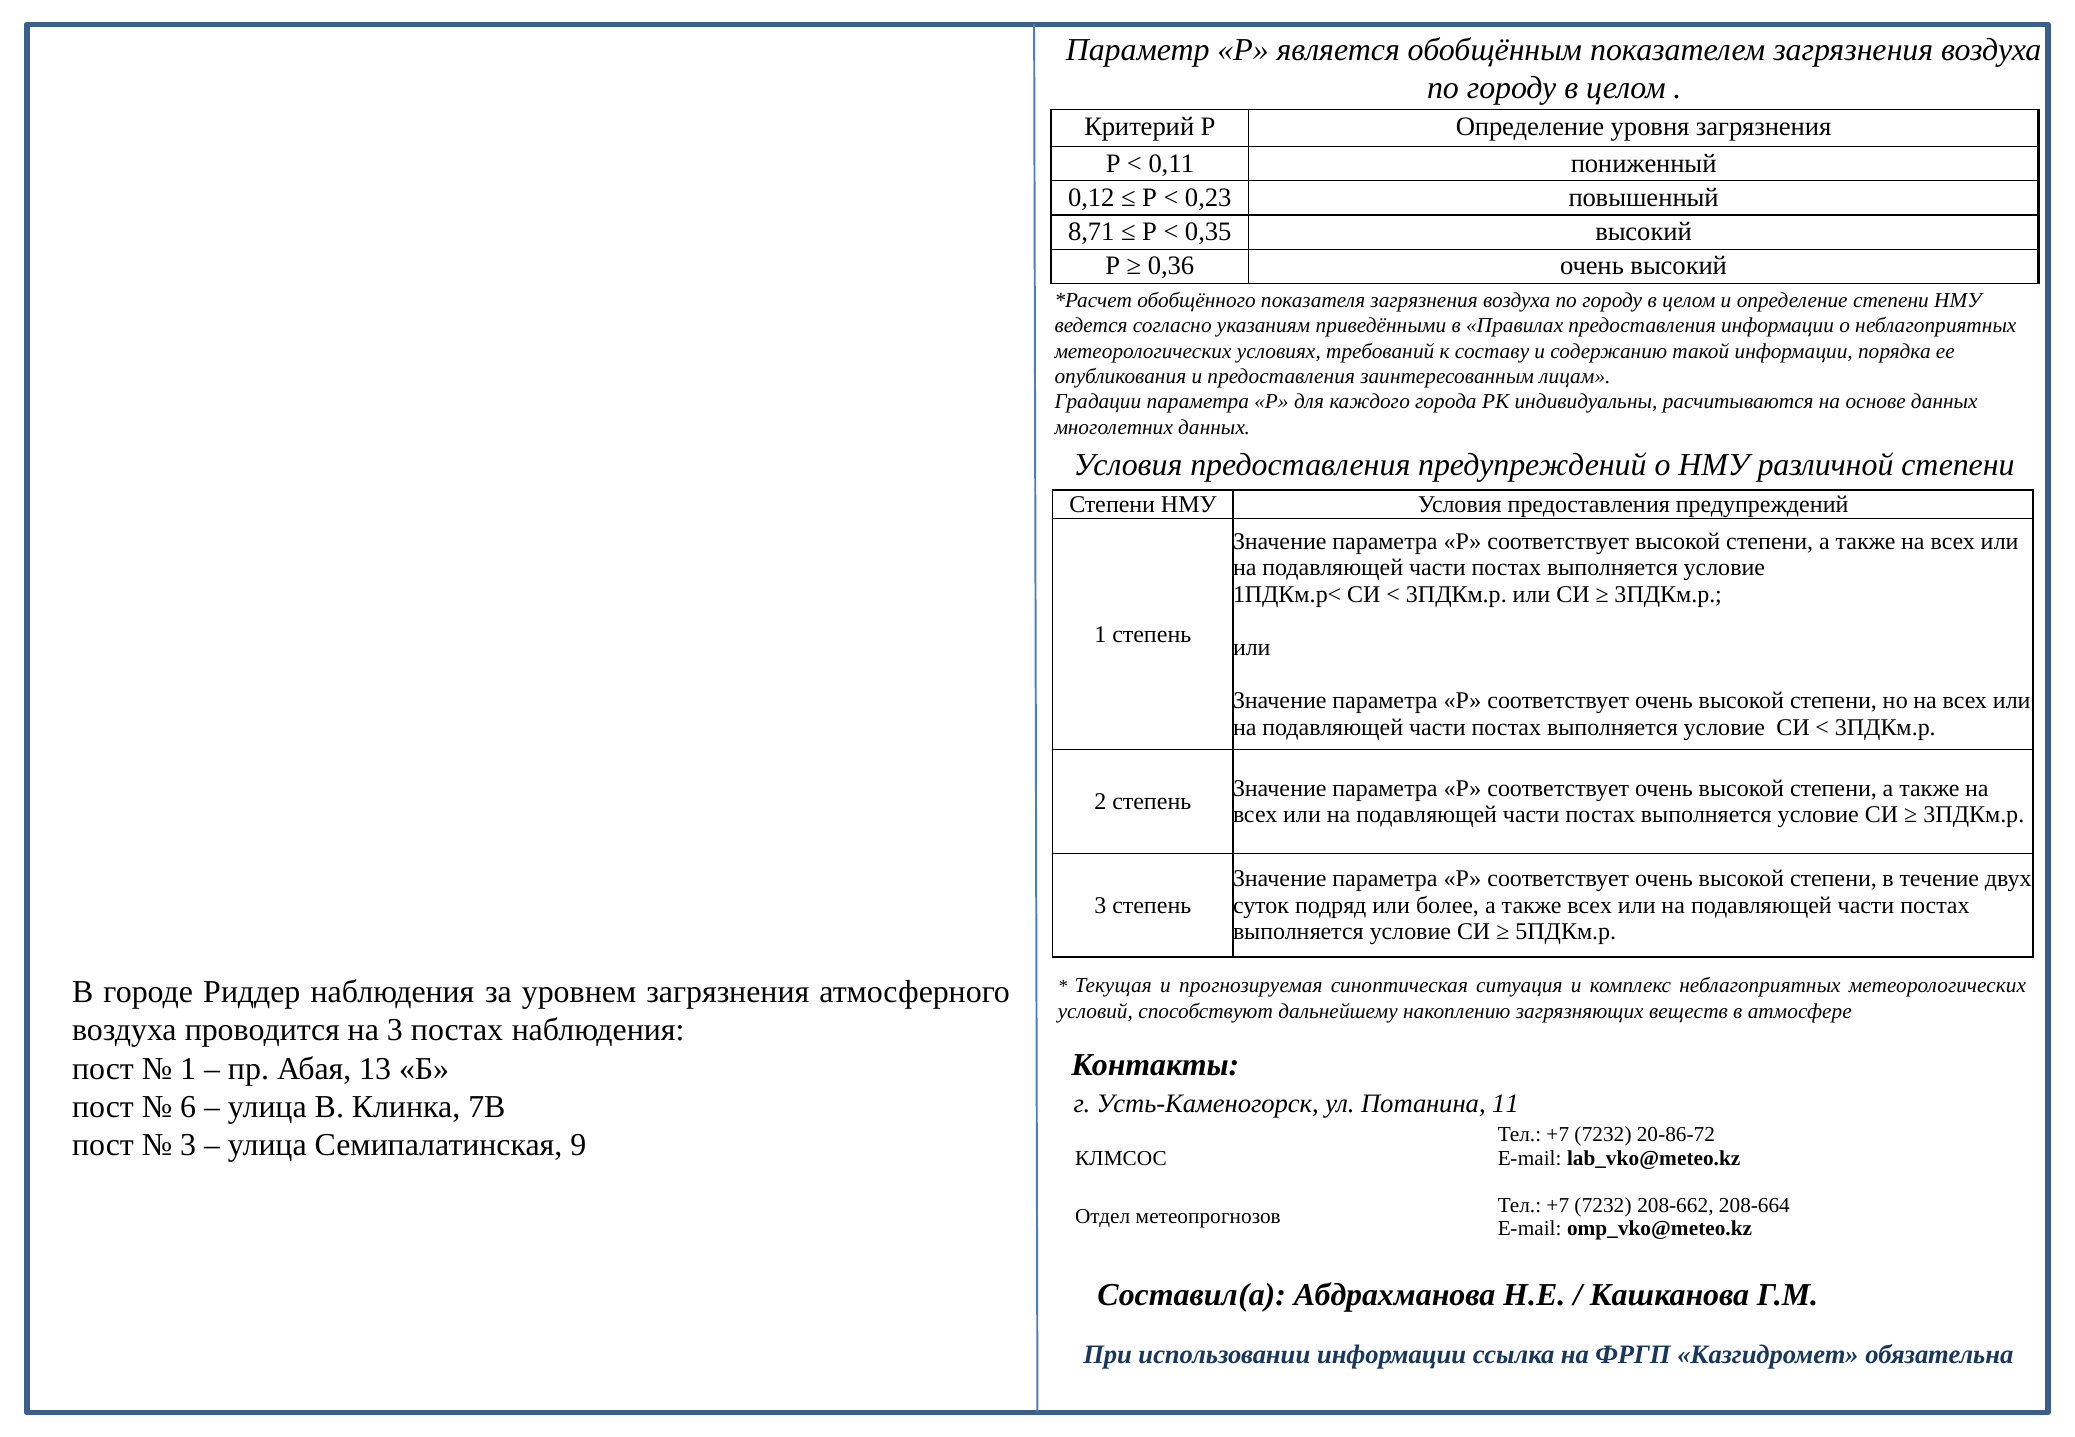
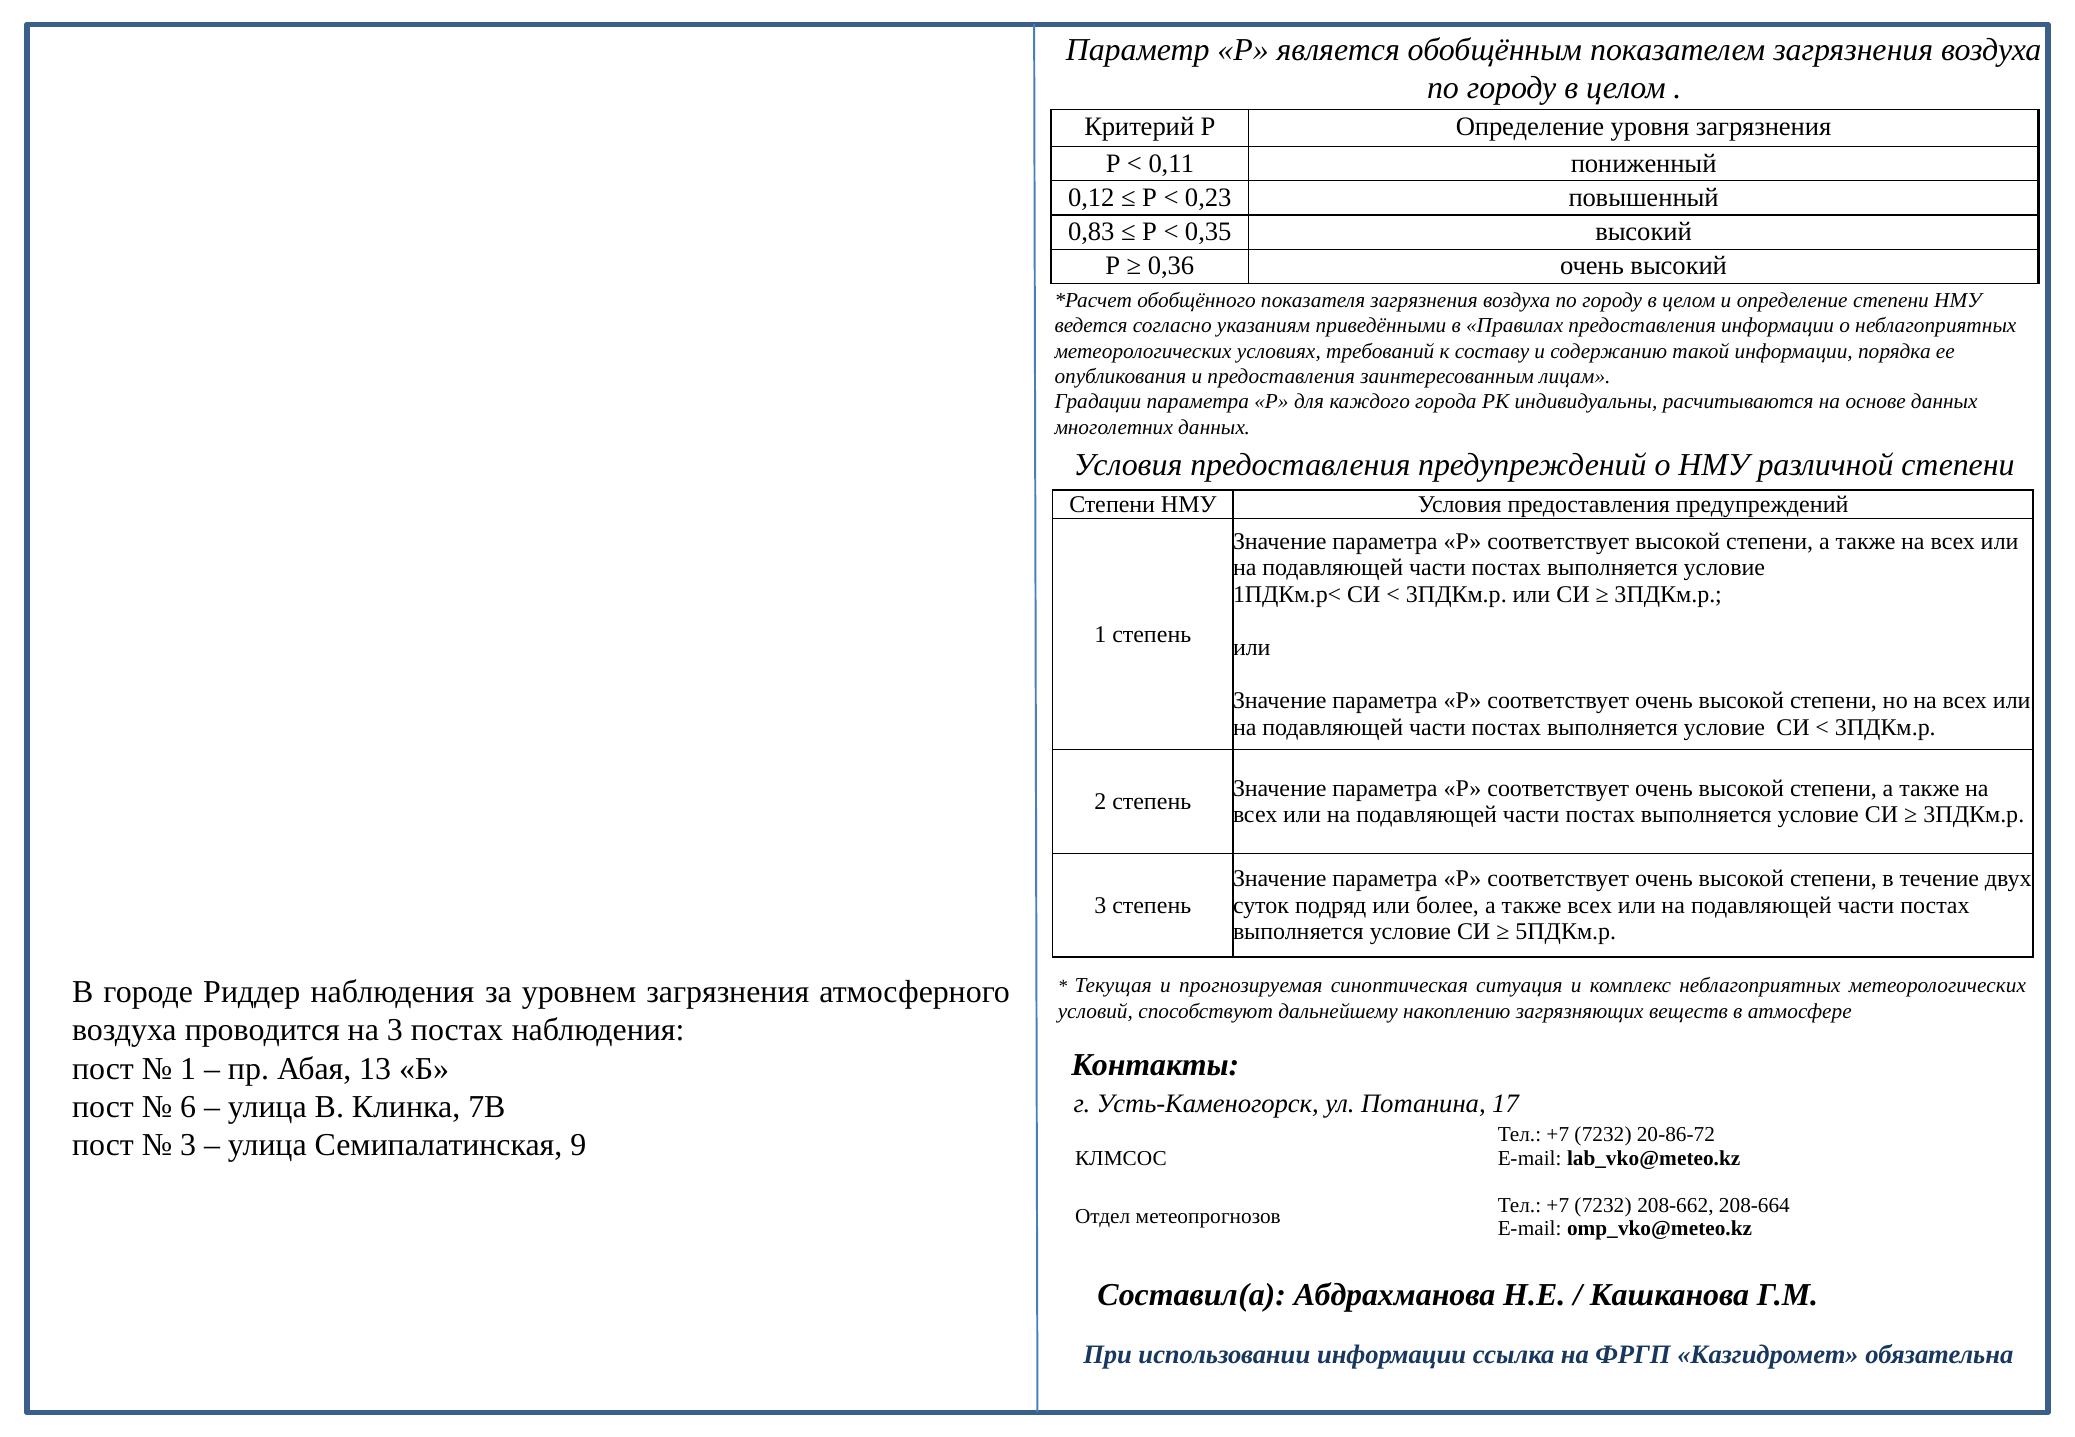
8,71: 8,71 -> 0,83
11: 11 -> 17
